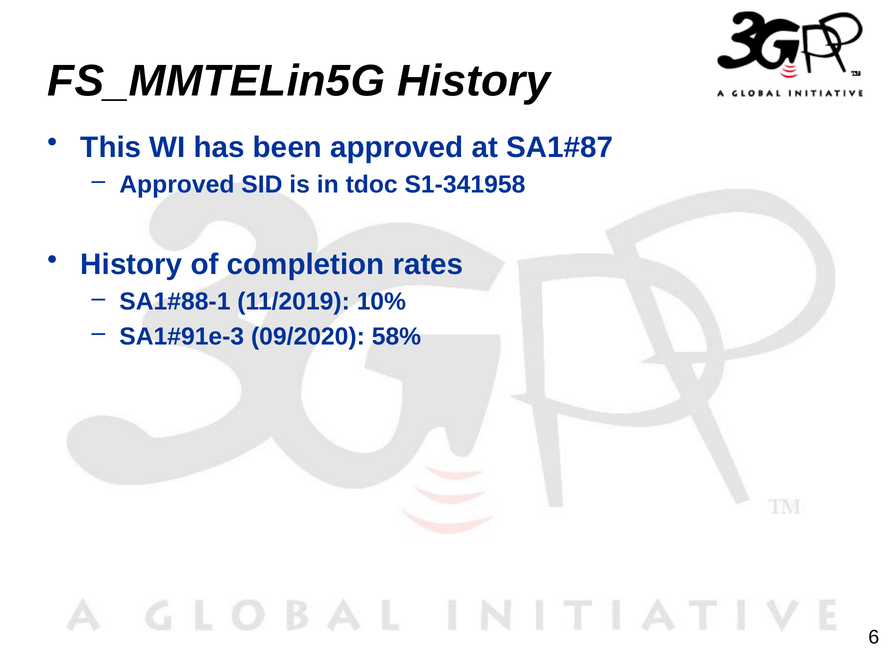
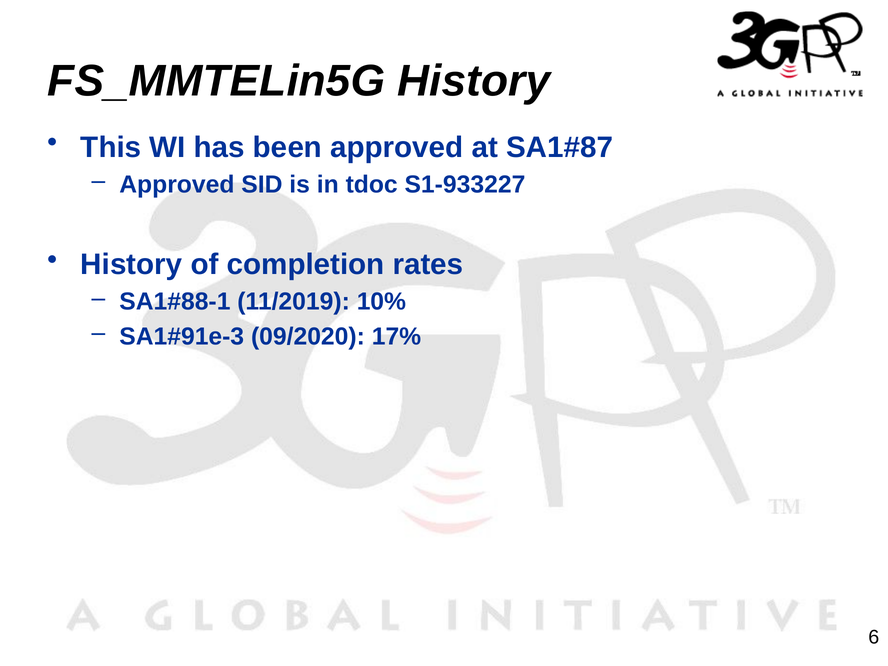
S1-341958: S1-341958 -> S1-933227
58%: 58% -> 17%
